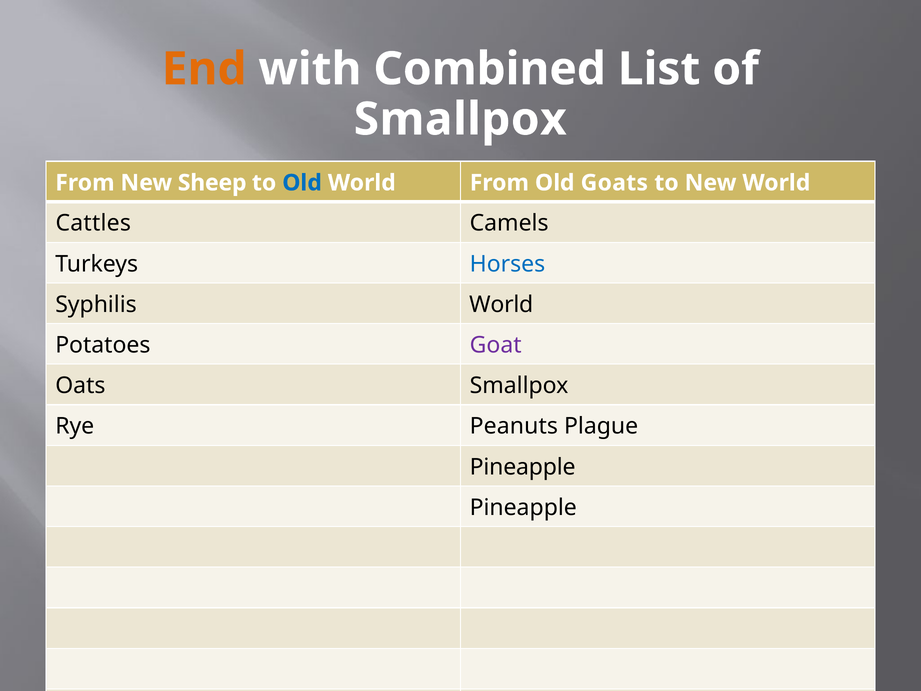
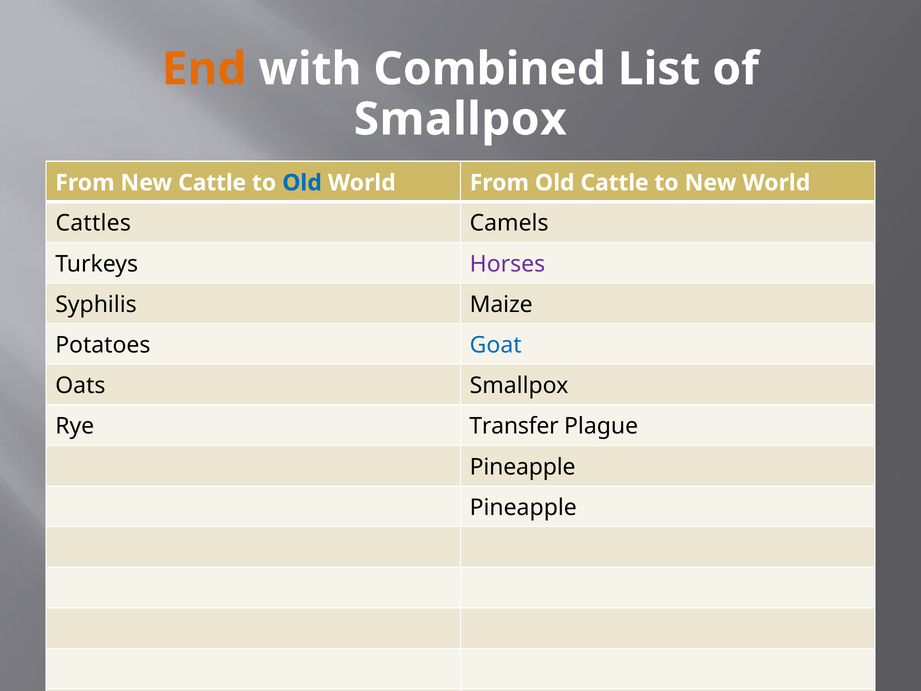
New Sheep: Sheep -> Cattle
Old Goats: Goats -> Cattle
Horses colour: blue -> purple
Syphilis World: World -> Maize
Goat colour: purple -> blue
Peanuts: Peanuts -> Transfer
